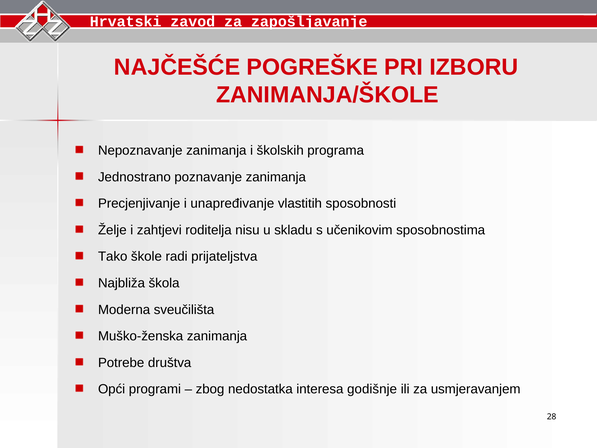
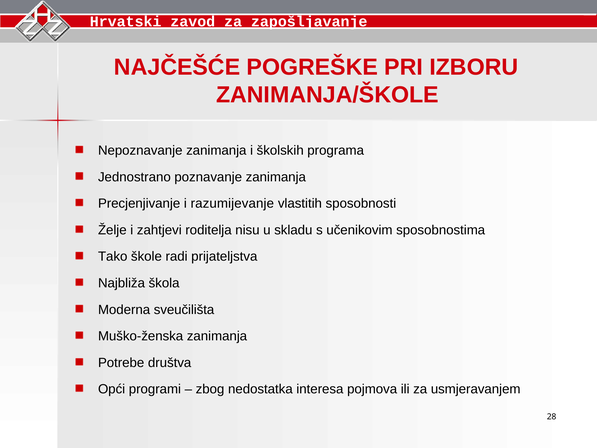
unapređivanje: unapređivanje -> razumijevanje
godišnje: godišnje -> pojmova
